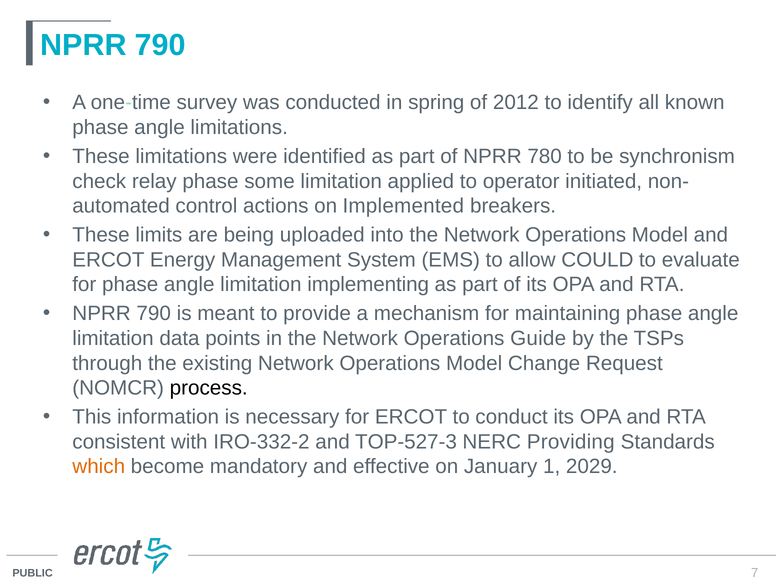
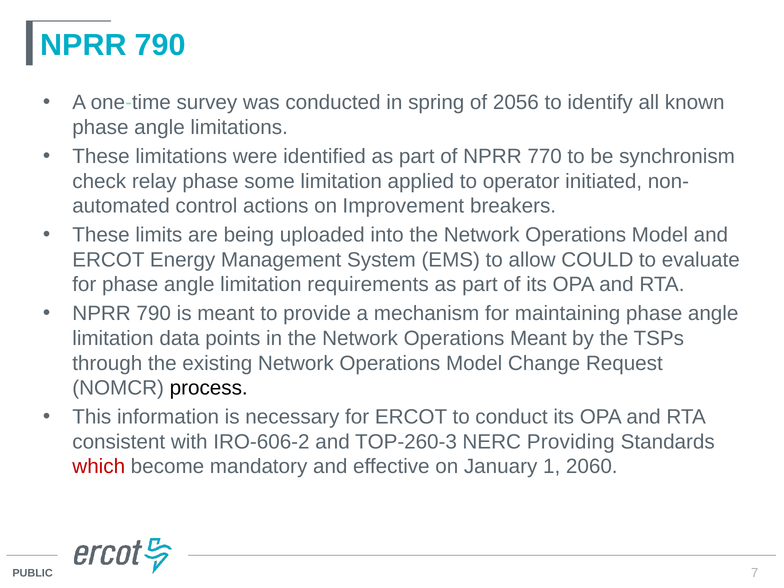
2012: 2012 -> 2056
780: 780 -> 770
Implemented: Implemented -> Improvement
implementing: implementing -> requirements
Operations Guide: Guide -> Meant
IRO-332-2: IRO-332-2 -> IRO-606-2
TOP-527-3: TOP-527-3 -> TOP-260-3
which colour: orange -> red
2029: 2029 -> 2060
